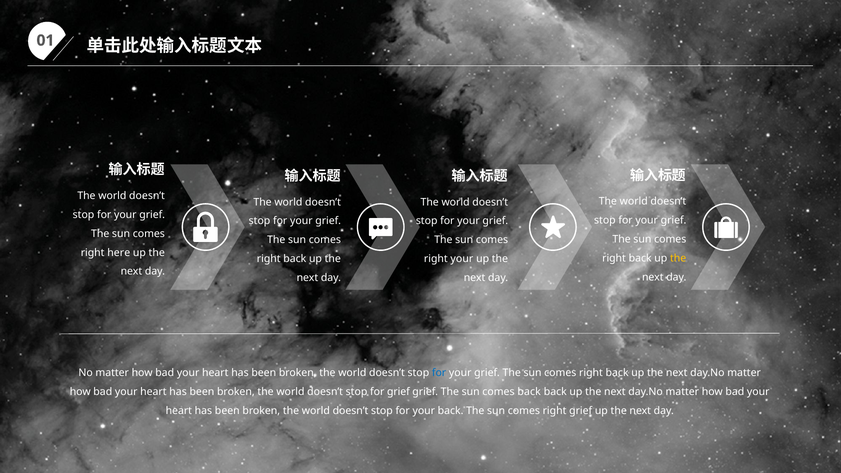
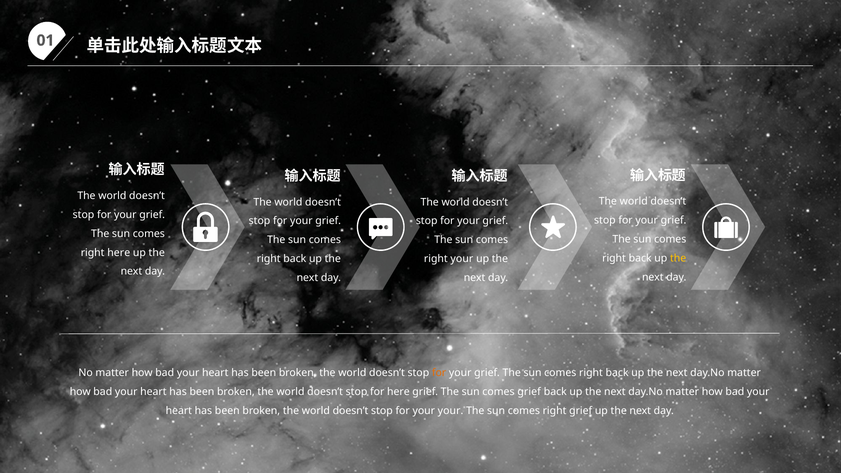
for at (439, 373) colour: blue -> orange
for grief: grief -> here
comes back: back -> grief
your back: back -> your
